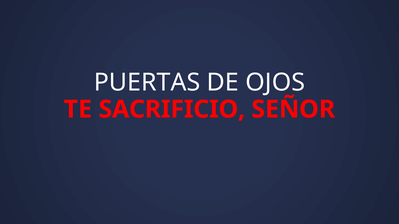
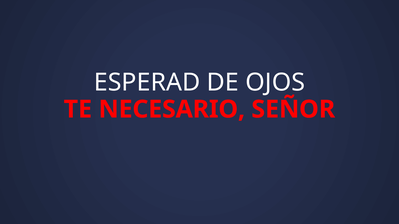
PUERTAS: PUERTAS -> ESPERAD
SACRIFICIO: SACRIFICIO -> NECESARIO
